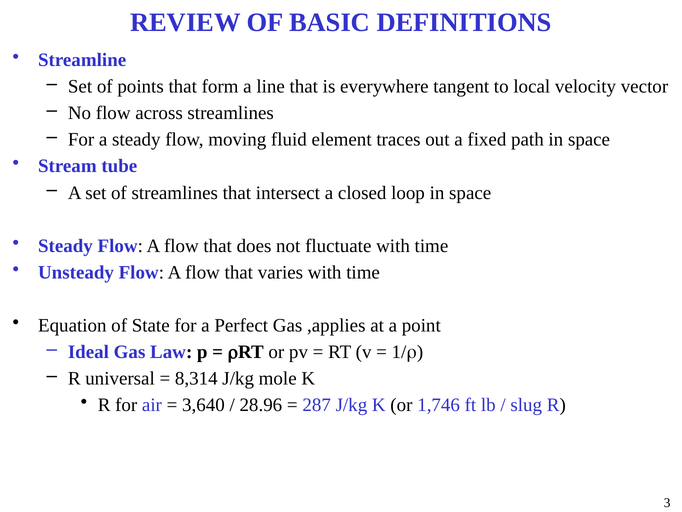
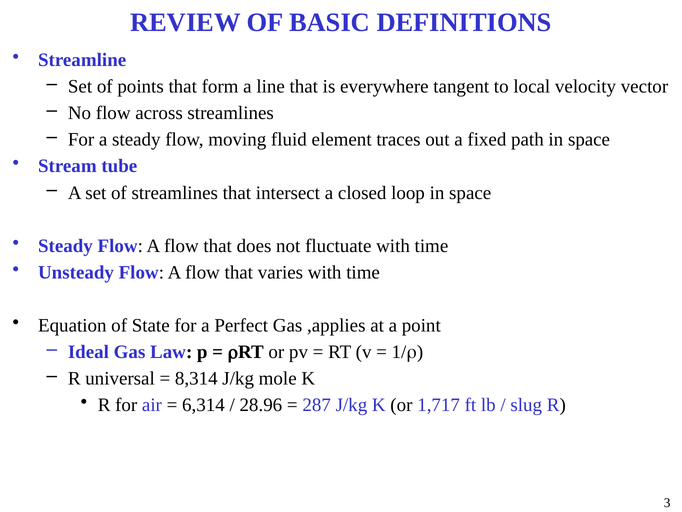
3,640: 3,640 -> 6,314
1,746: 1,746 -> 1,717
